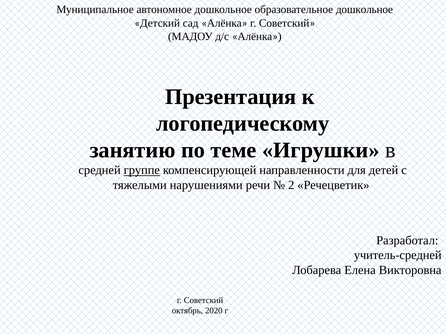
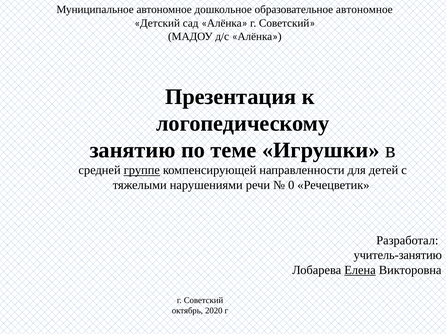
образовательное дошкольное: дошкольное -> автономное
2: 2 -> 0
учитель-средней: учитель-средней -> учитель-занятию
Елена underline: none -> present
